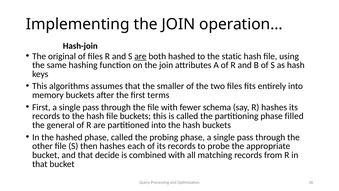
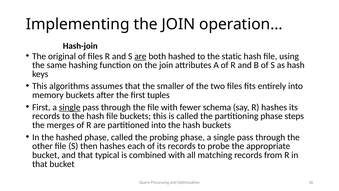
terms: terms -> tuples
single at (70, 107) underline: none -> present
filled: filled -> steps
general: general -> merges
decide: decide -> typical
